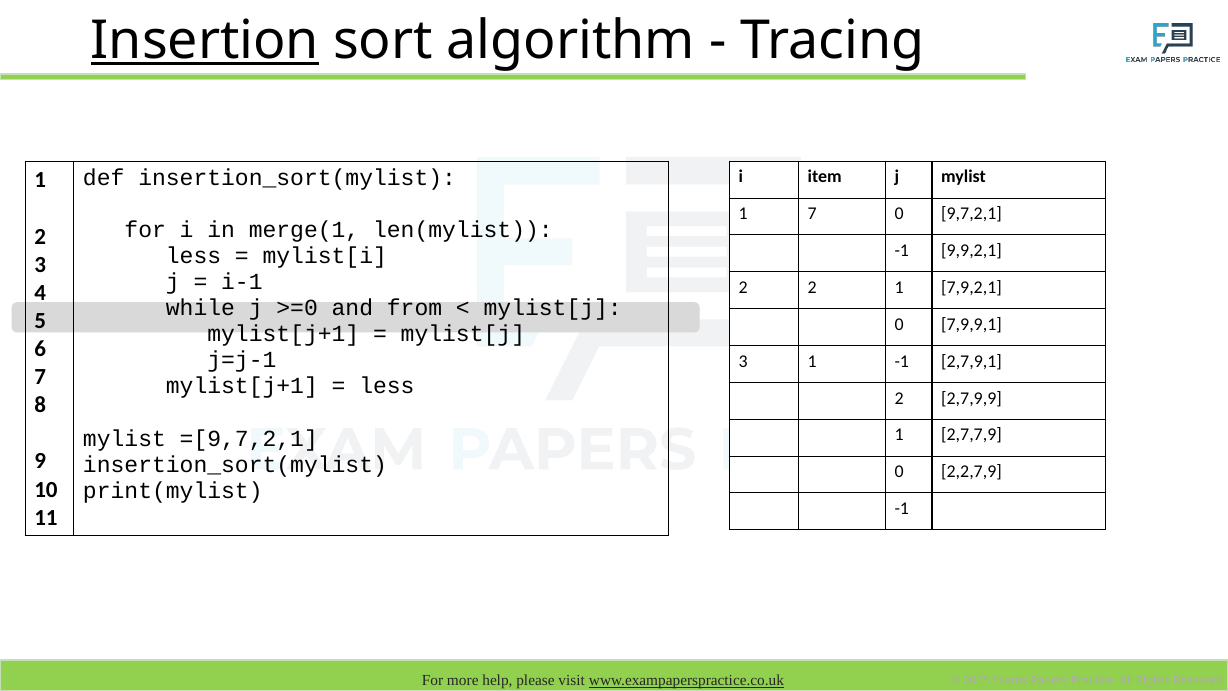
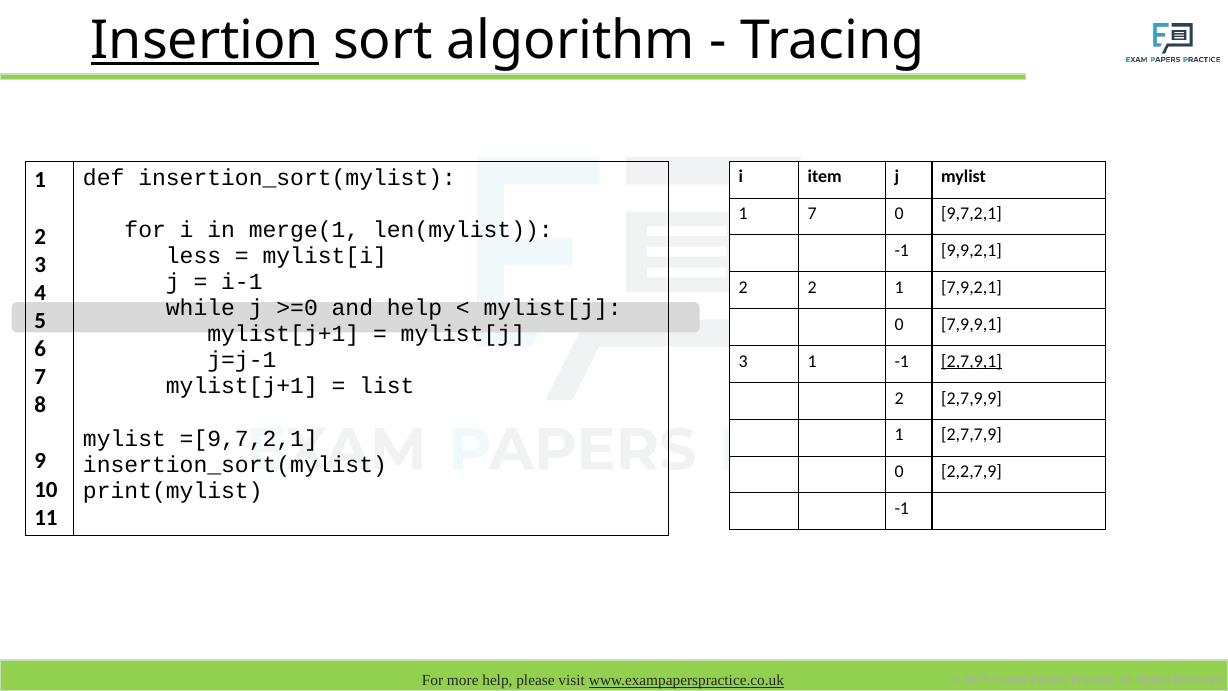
and from: from -> help
2,7,9,1 underline: none -> present
less at (387, 386): less -> list
